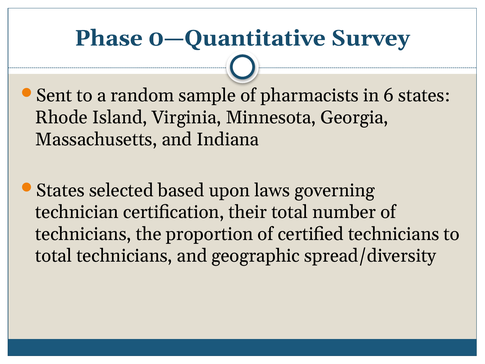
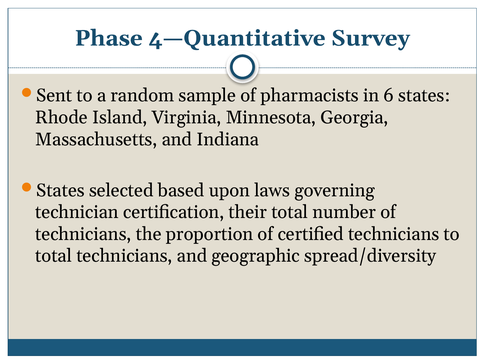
0—Quantitative: 0—Quantitative -> 4—Quantitative
